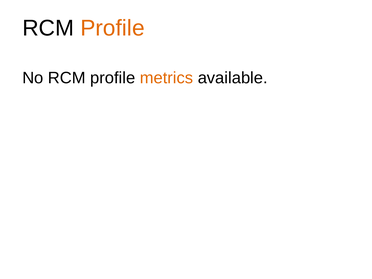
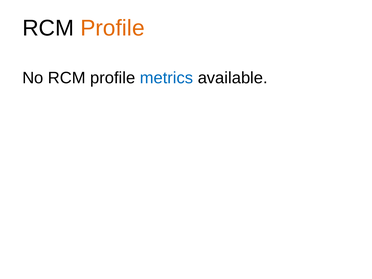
metrics colour: orange -> blue
